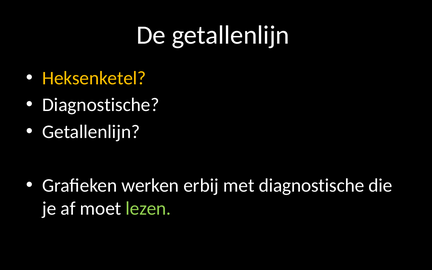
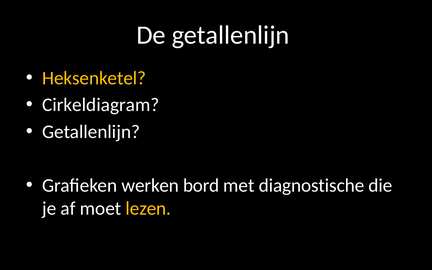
Diagnostische at (101, 105): Diagnostische -> Cirkeldiagram
erbij: erbij -> bord
lezen colour: light green -> yellow
